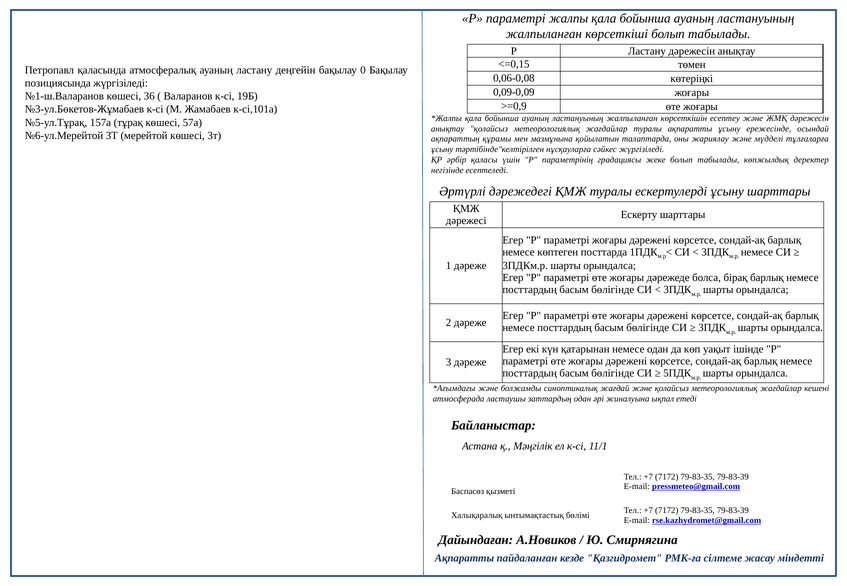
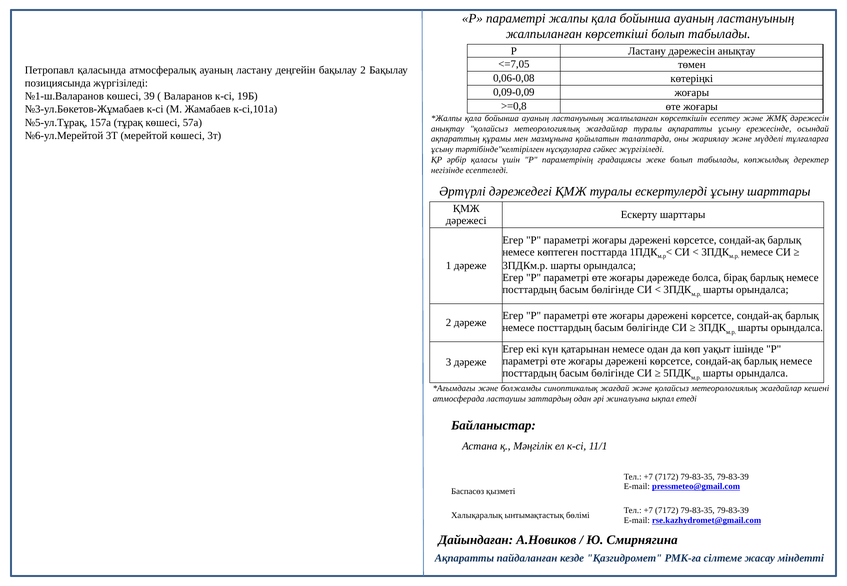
<=0,15: <=0,15 -> <=7,05
бақылау 0: 0 -> 2
36: 36 -> 39
>=0,9: >=0,9 -> >=0,8
